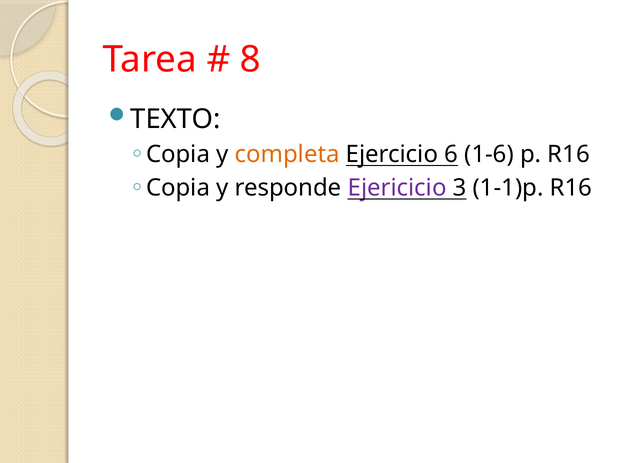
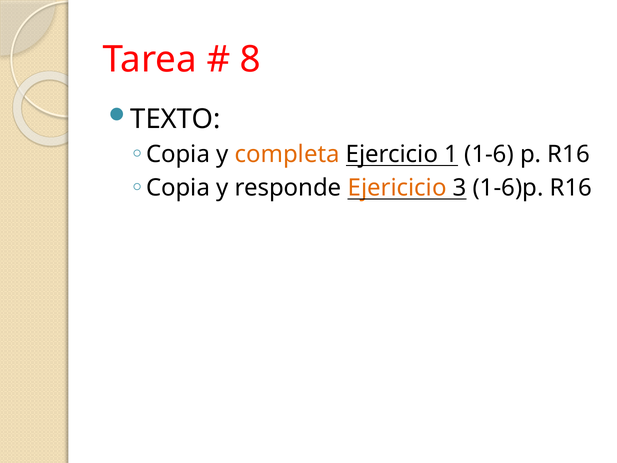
6: 6 -> 1
Ejericicio colour: purple -> orange
1-1)p: 1-1)p -> 1-6)p
